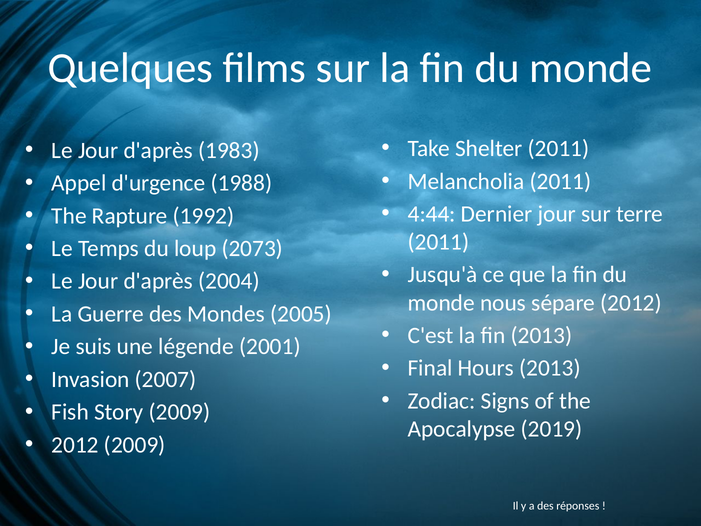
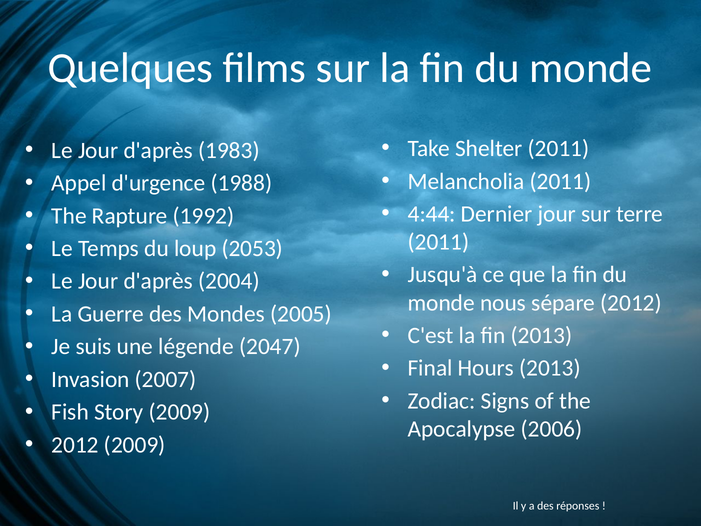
2073: 2073 -> 2053
2001: 2001 -> 2047
2019: 2019 -> 2006
